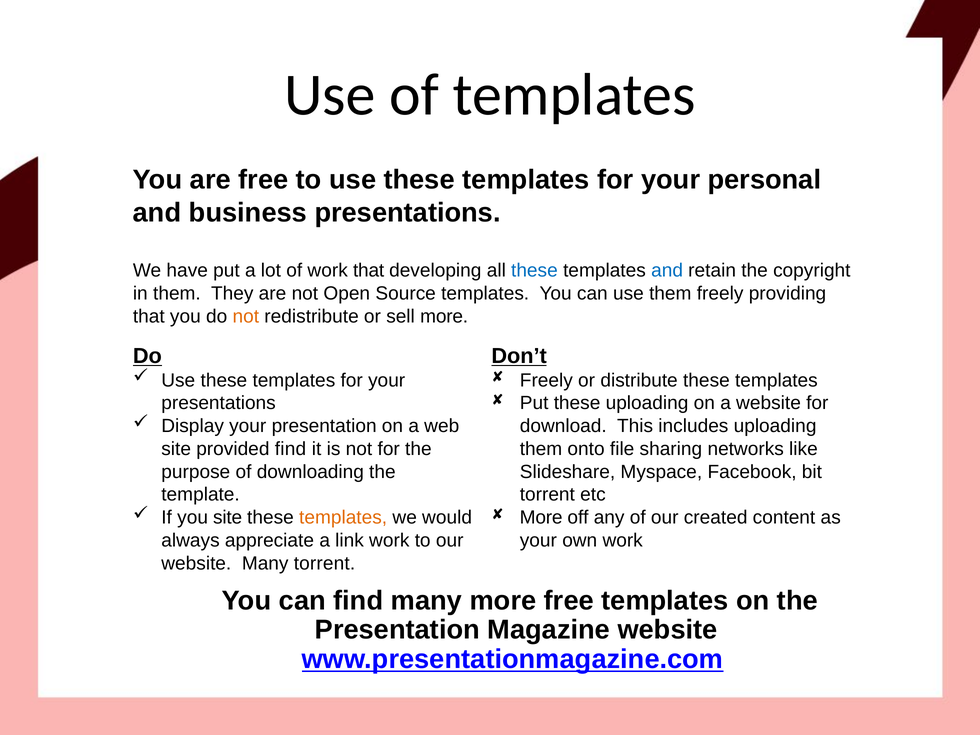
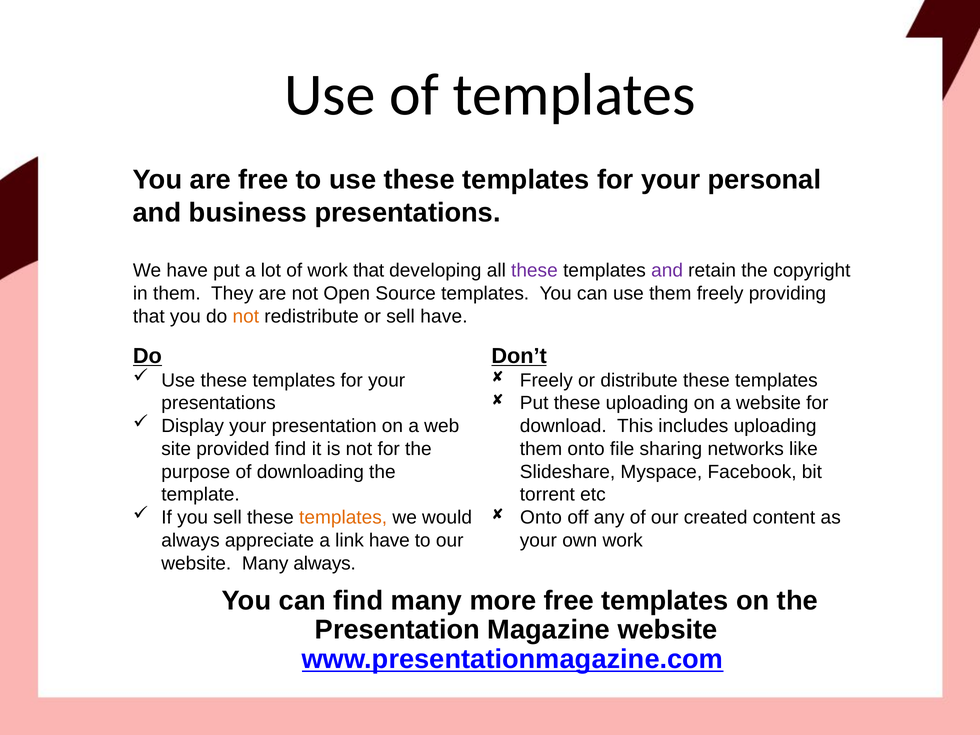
these at (534, 271) colour: blue -> purple
and at (667, 271) colour: blue -> purple
sell more: more -> have
you site: site -> sell
More at (541, 518): More -> Onto
link work: work -> have
Many torrent: torrent -> always
